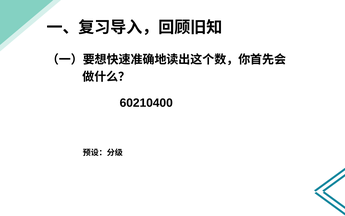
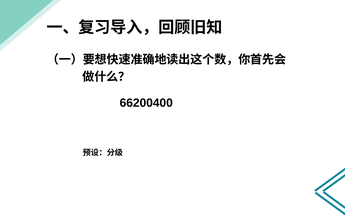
60210400: 60210400 -> 66200400
